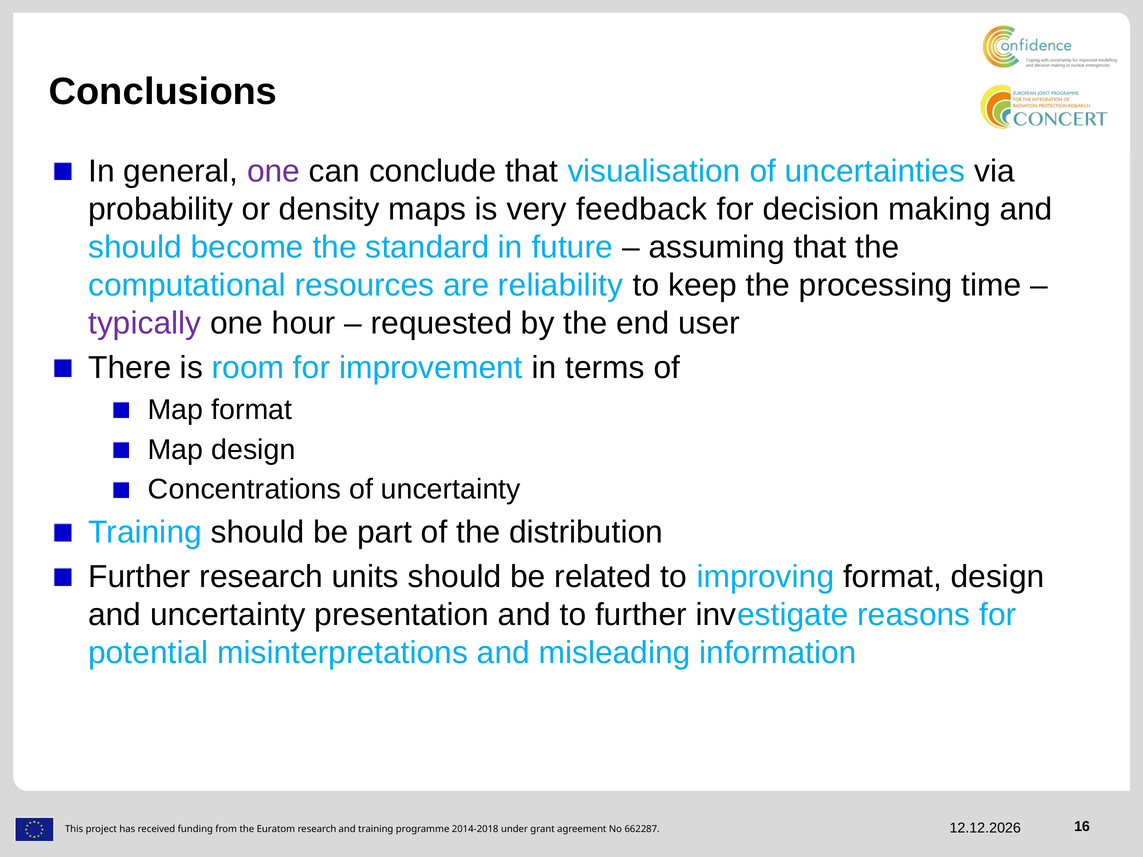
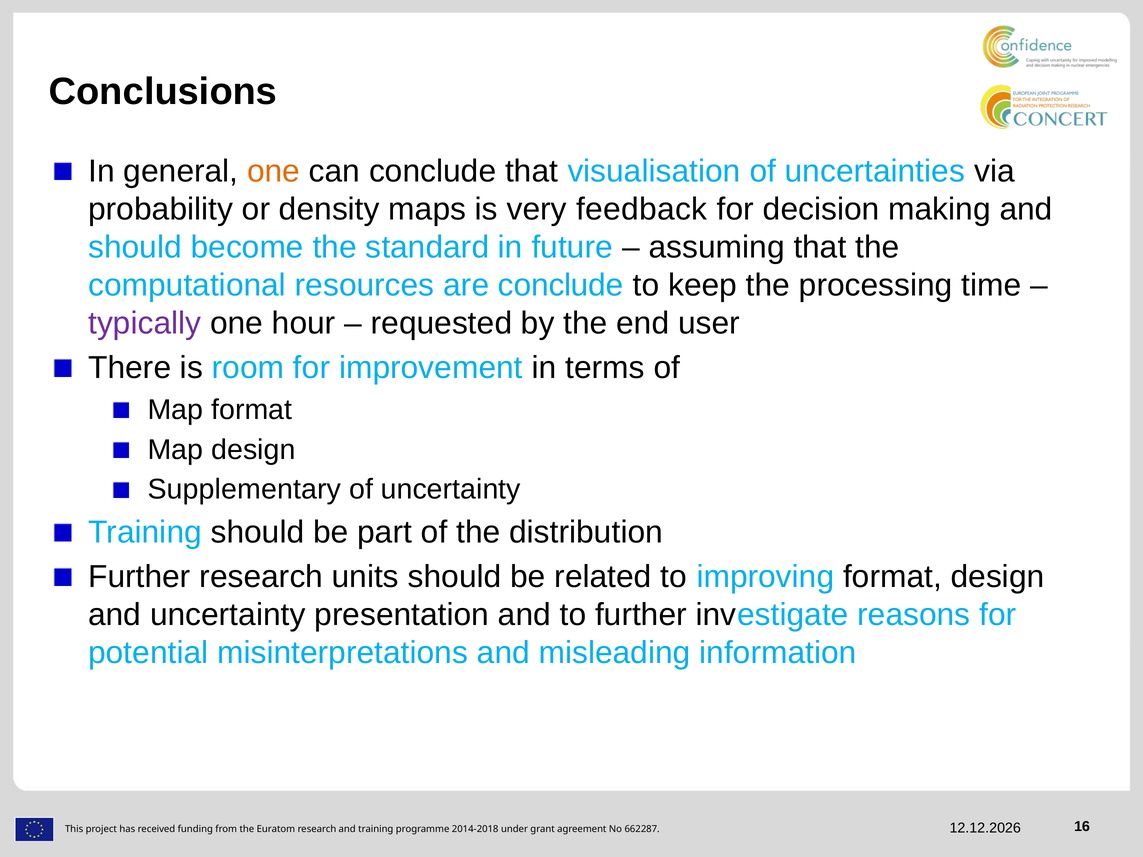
one at (274, 171) colour: purple -> orange
are reliability: reliability -> conclude
Concentrations: Concentrations -> Supplementary
